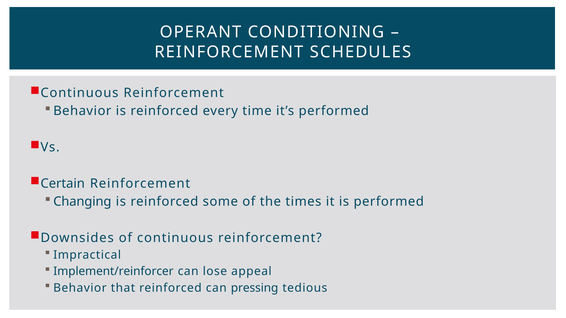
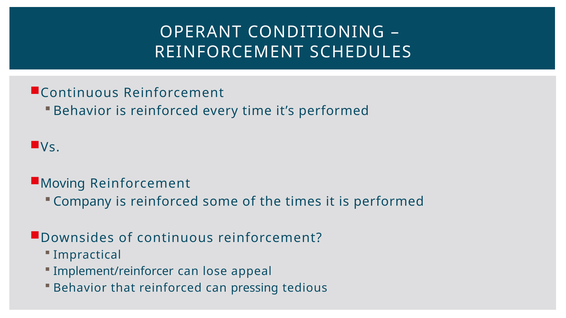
Certain: Certain -> Moving
Changing: Changing -> Company
